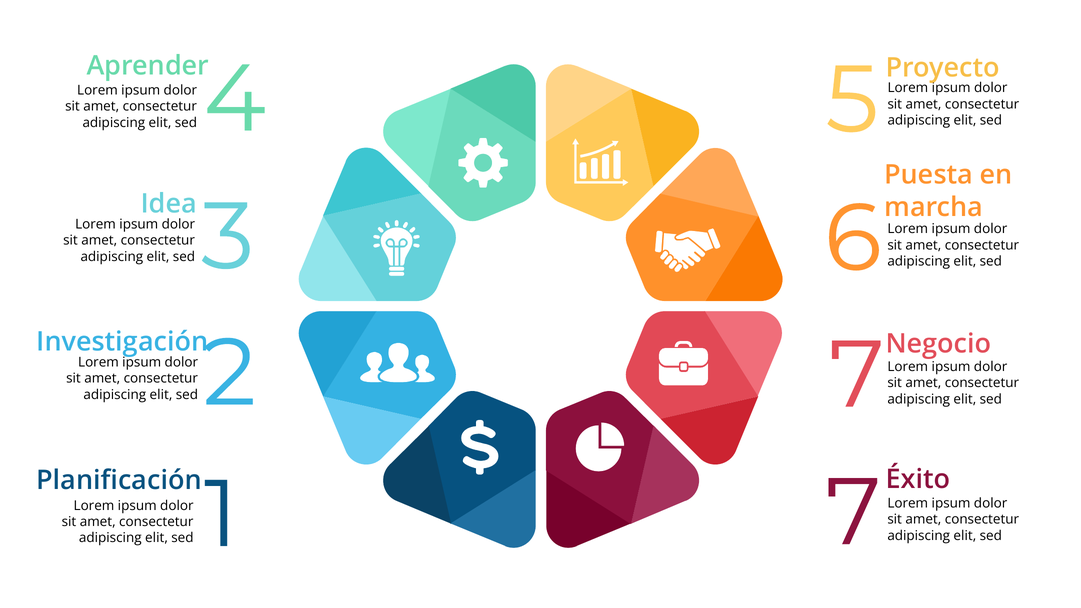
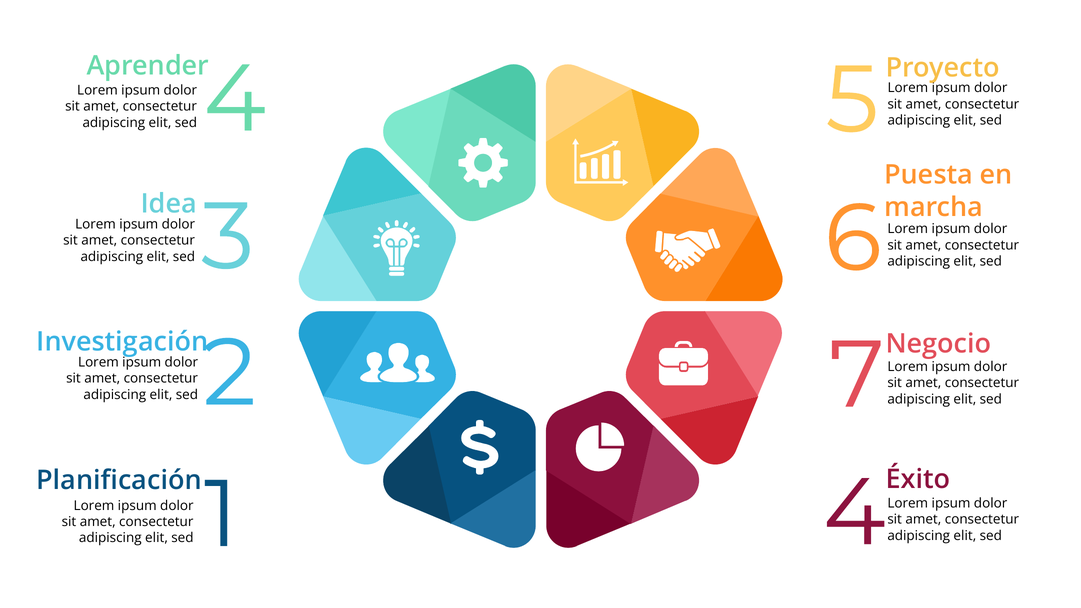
1 7: 7 -> 4
